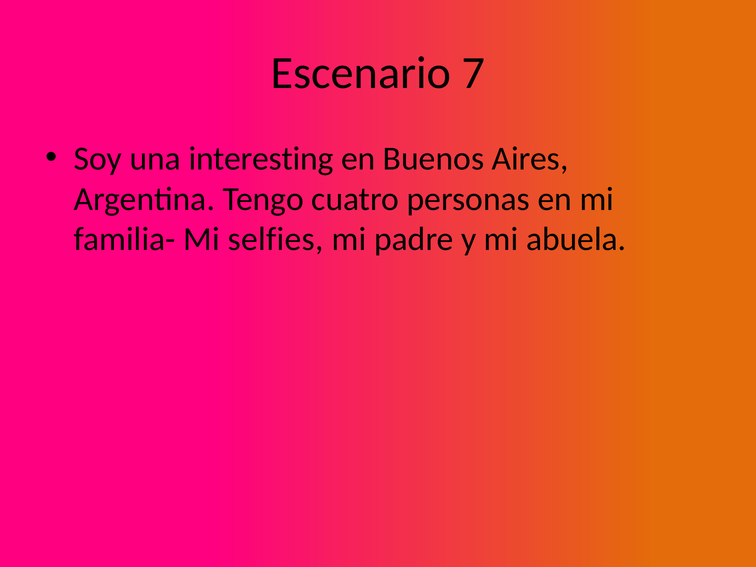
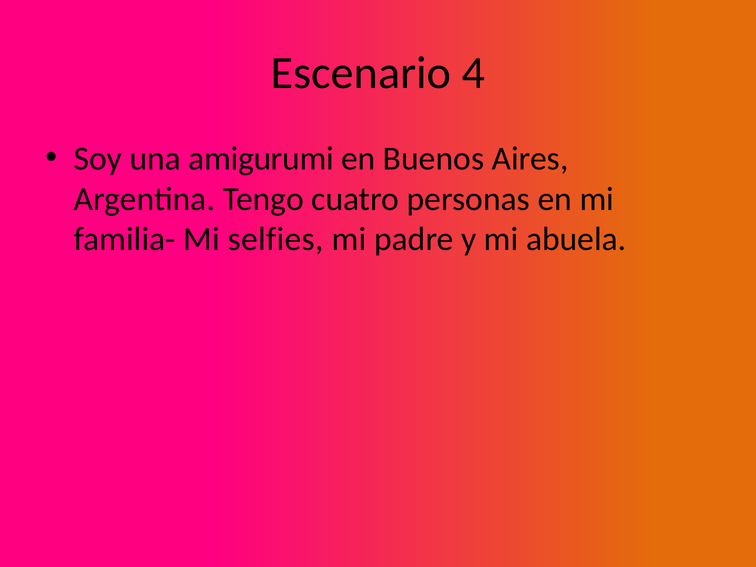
7: 7 -> 4
interesting: interesting -> amigurumi
